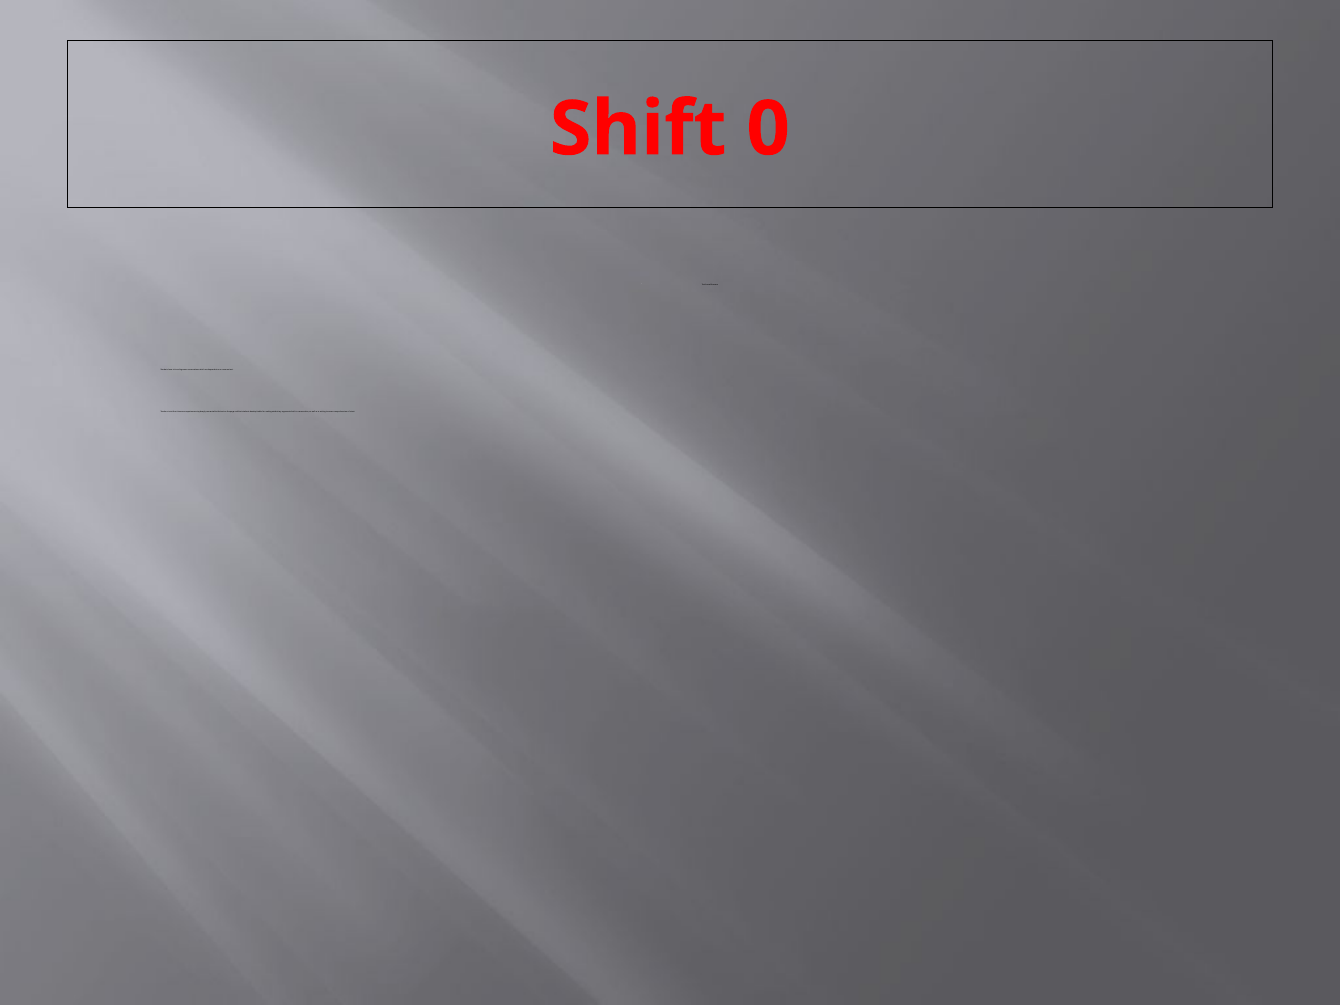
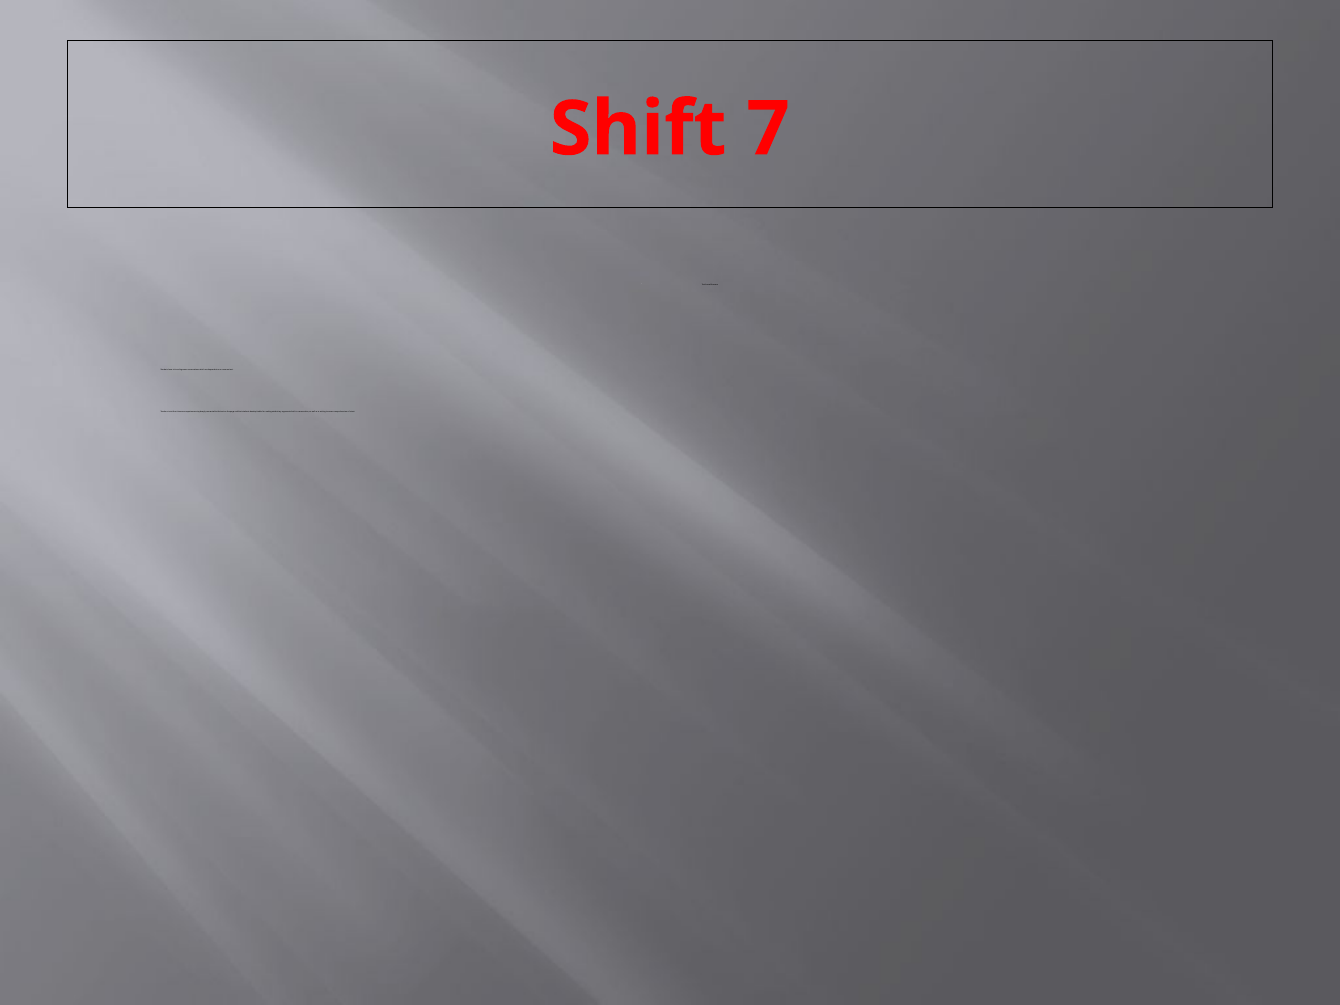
0: 0 -> 7
